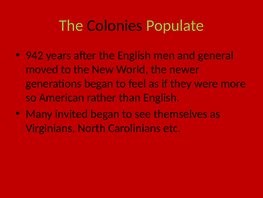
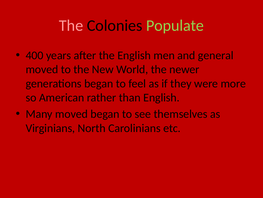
The at (71, 25) colour: light green -> pink
942: 942 -> 400
Many invited: invited -> moved
